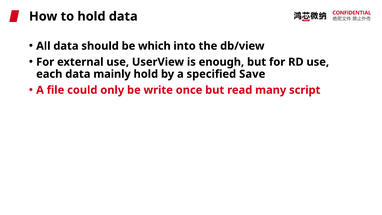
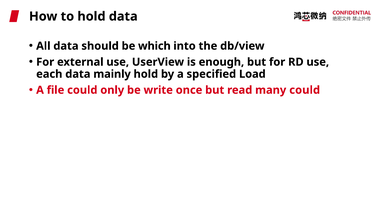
Save: Save -> Load
many script: script -> could
